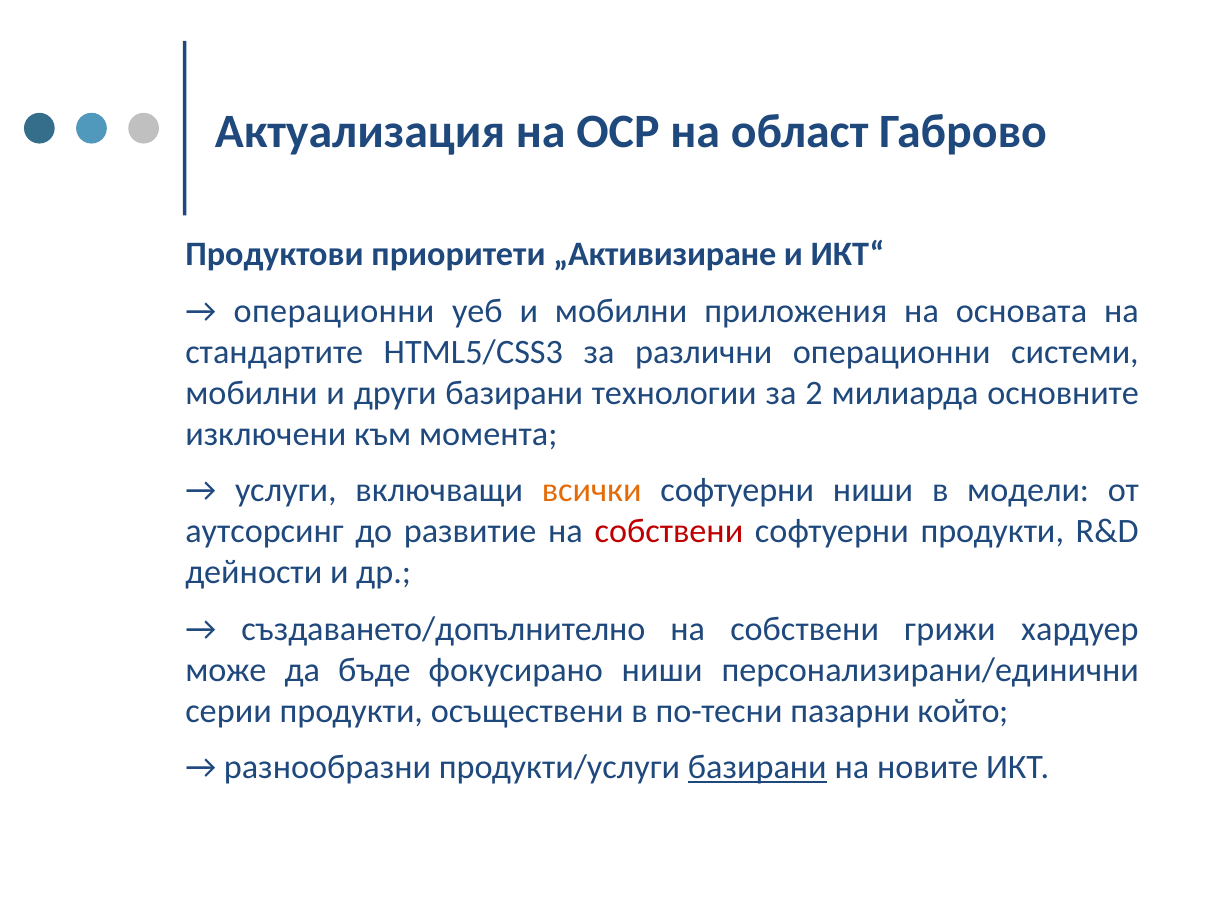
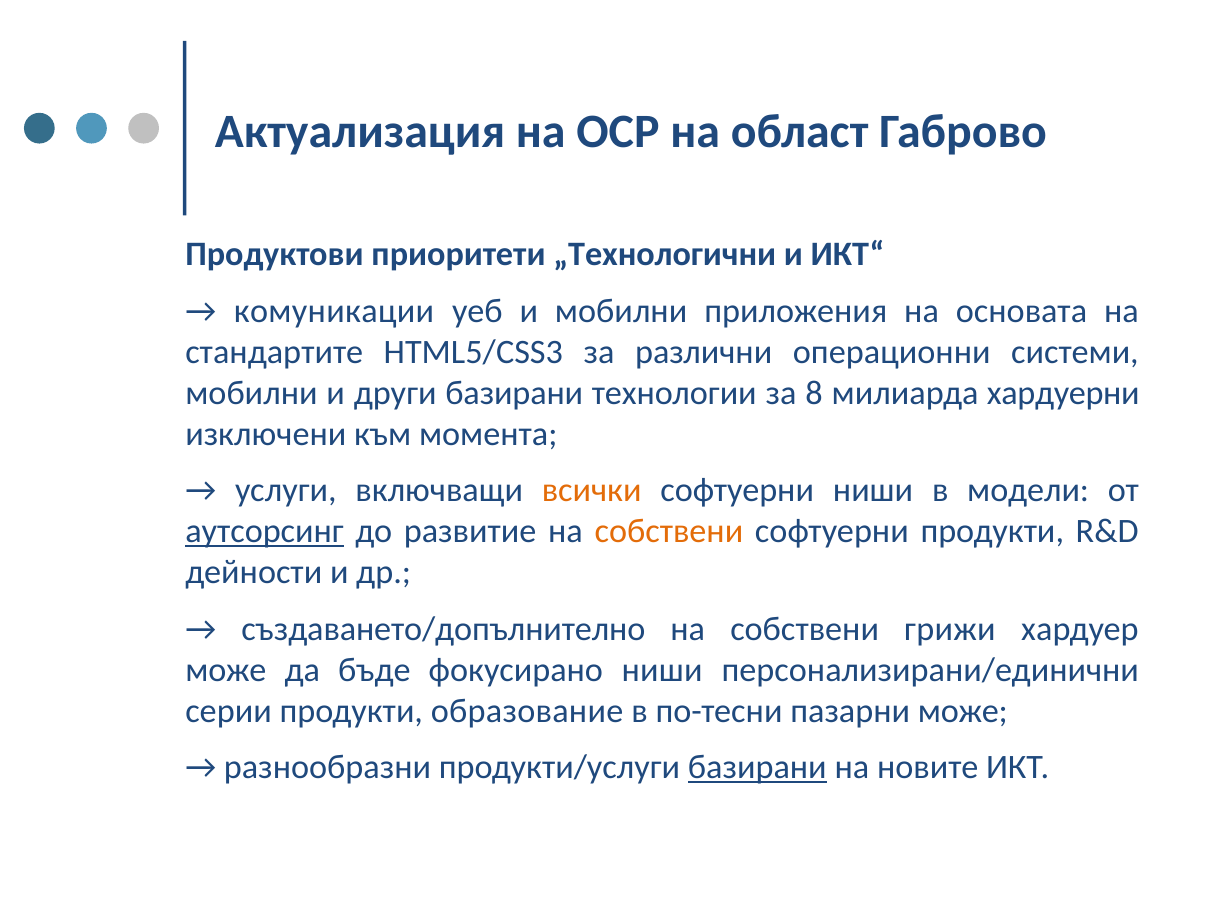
„Активизиране: „Активизиране -> „Технологични
операционни at (334, 311): операционни -> комуникации
2: 2 -> 8
основните: основните -> хардуерни
аутсорсинг underline: none -> present
собствени at (669, 531) colour: red -> orange
осъществени: осъществени -> образование
пазарни който: който -> може
